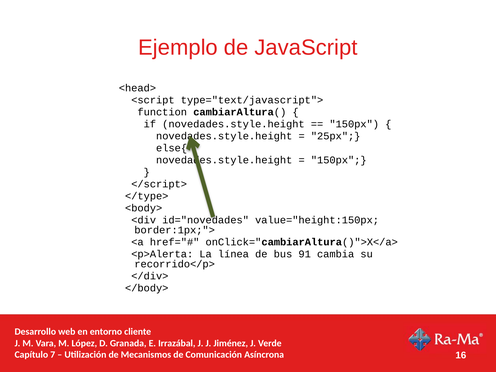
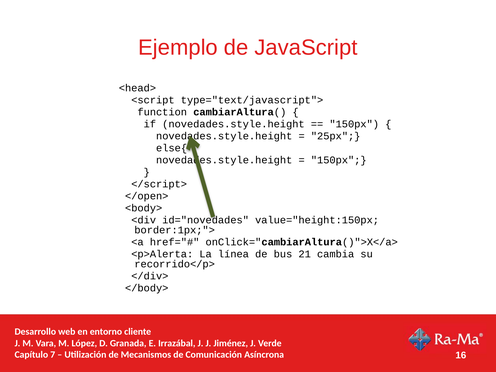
</type>: </type> -> </open>
91: 91 -> 21
